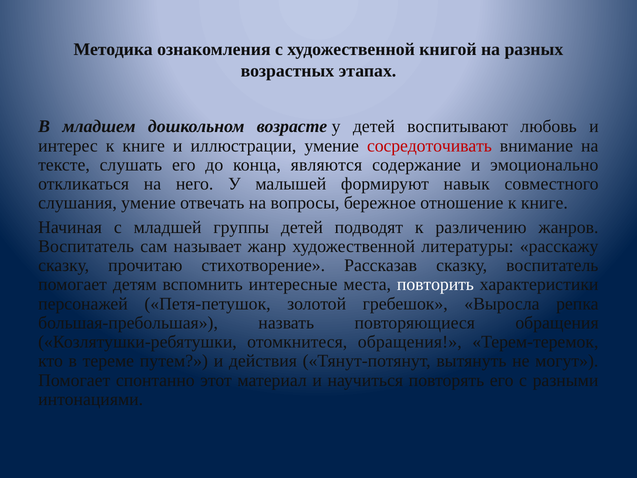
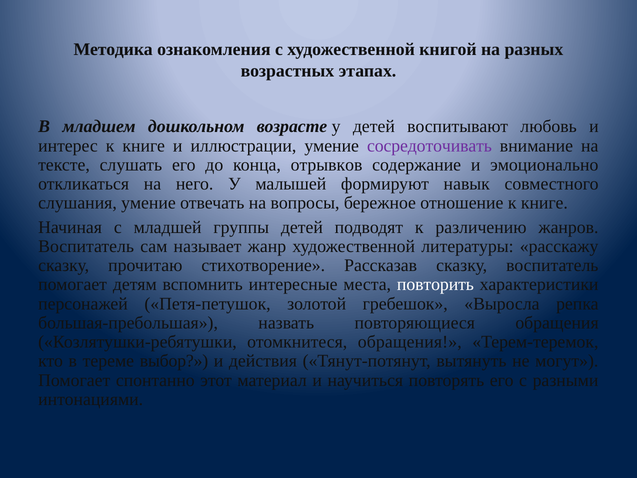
сосредоточивать colour: red -> purple
являются: являются -> отрывков
путем: путем -> выбор
